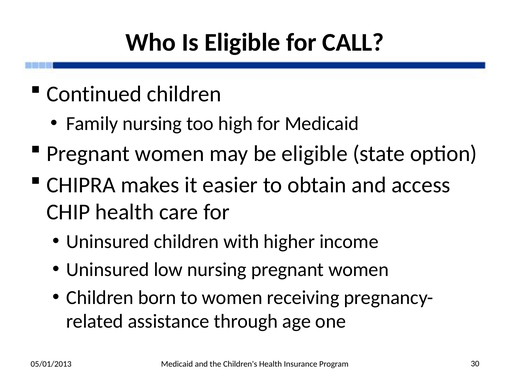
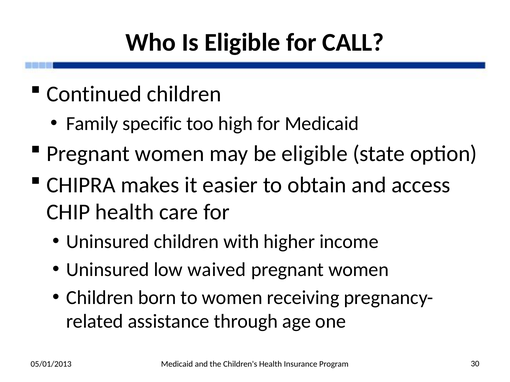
Family nursing: nursing -> specific
low nursing: nursing -> waived
